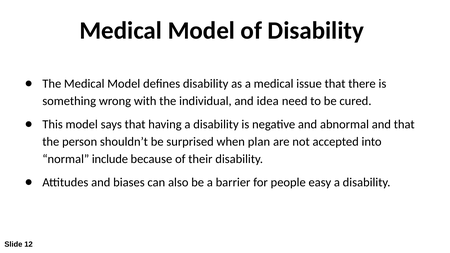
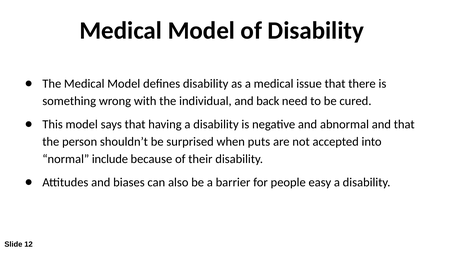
idea: idea -> back
plan: plan -> puts
